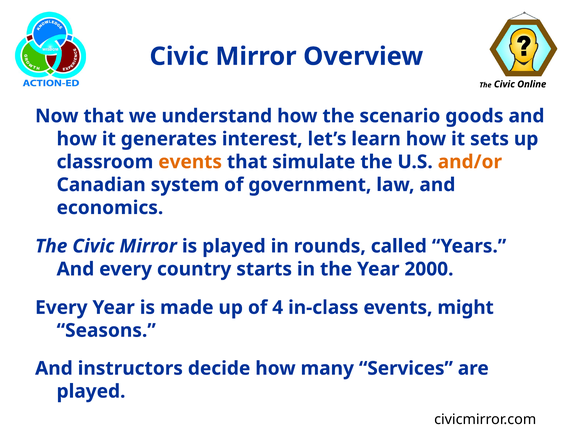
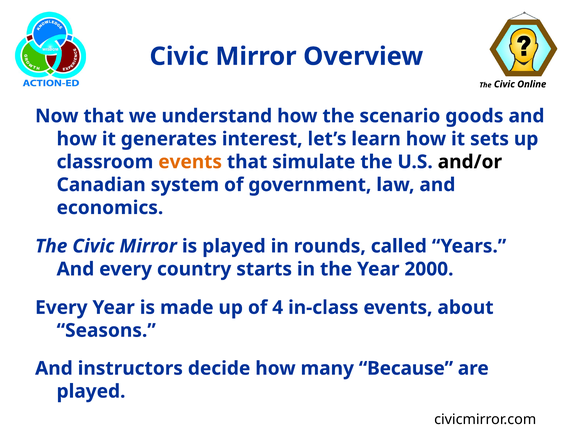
and/or colour: orange -> black
might: might -> about
Services: Services -> Because
